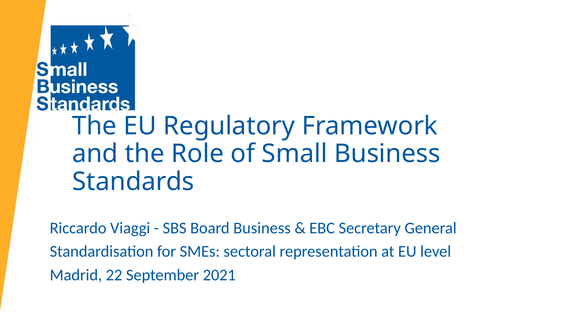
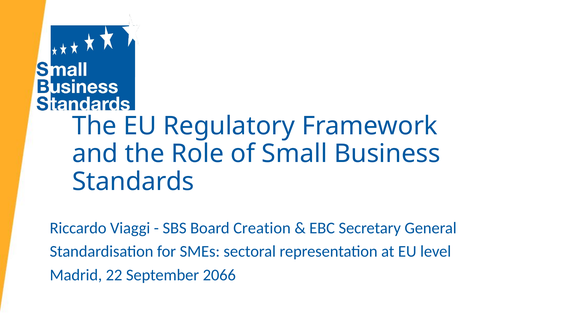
Board Business: Business -> Creation
2021: 2021 -> 2066
